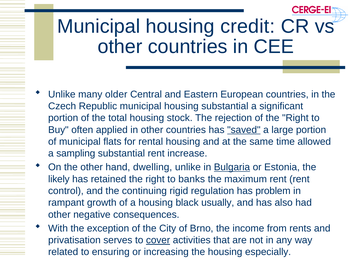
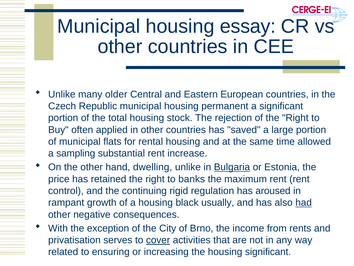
credit: credit -> essay
housing substantial: substantial -> permanent
saved underline: present -> none
likely: likely -> price
problem: problem -> aroused
had underline: none -> present
housing especially: especially -> significant
